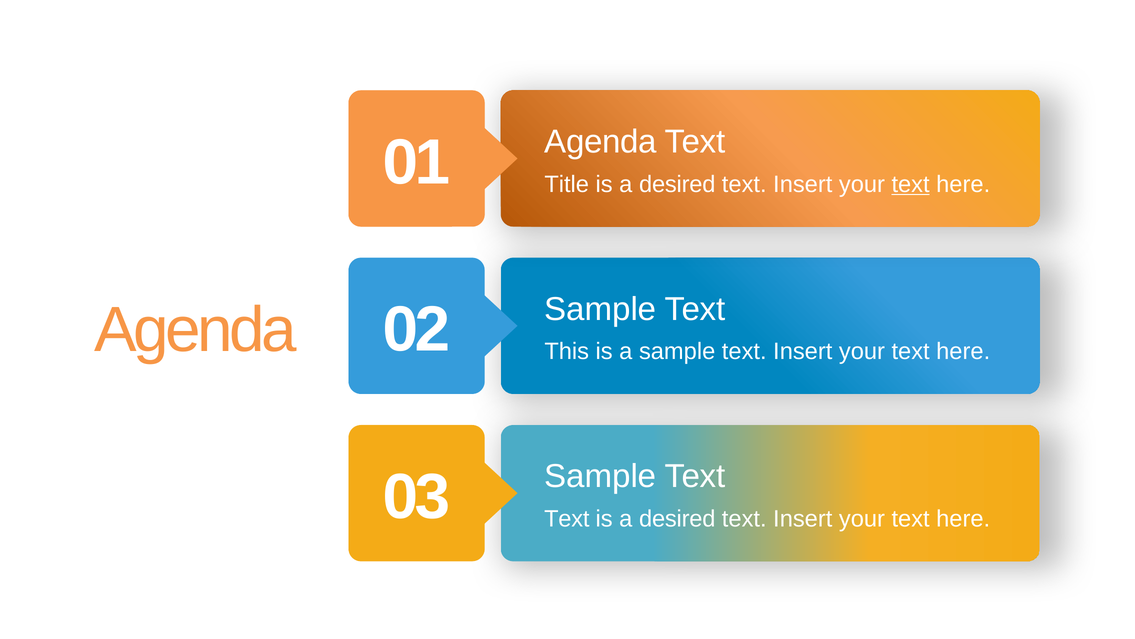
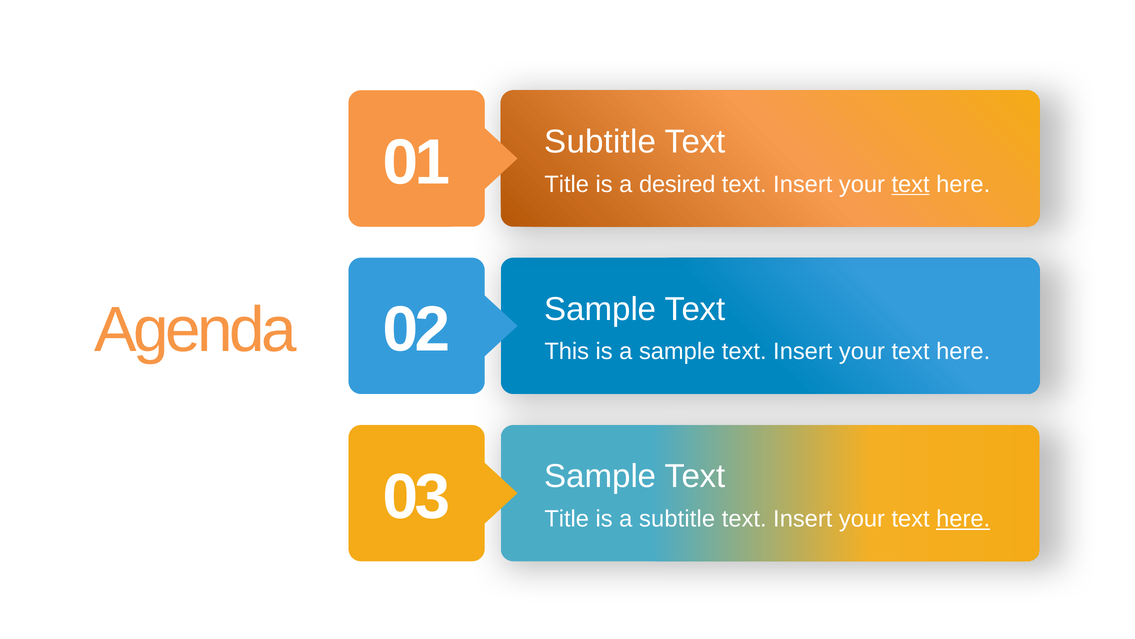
Agenda at (601, 142): Agenda -> Subtitle
Text at (567, 519): Text -> Title
desired at (677, 519): desired -> subtitle
here at (963, 519) underline: none -> present
